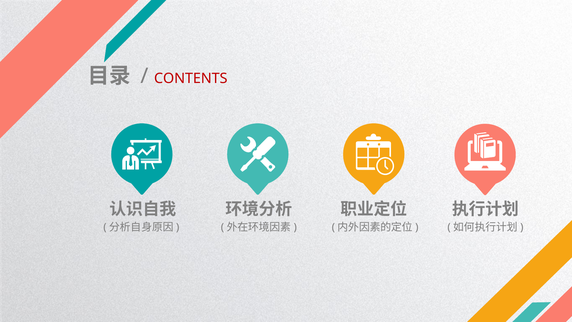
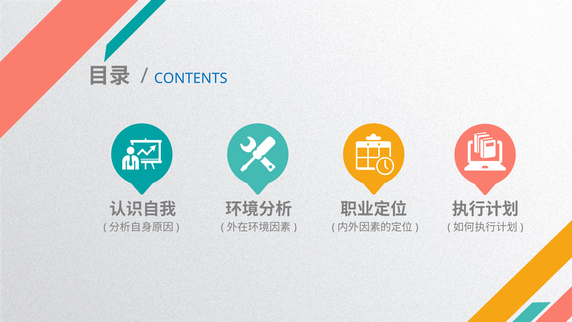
CONTENTS colour: red -> blue
